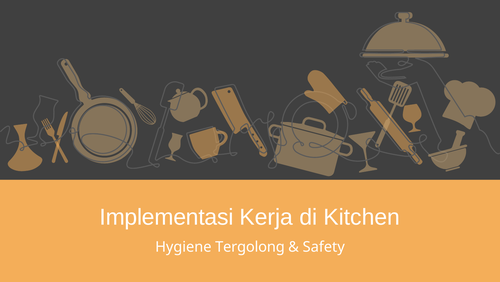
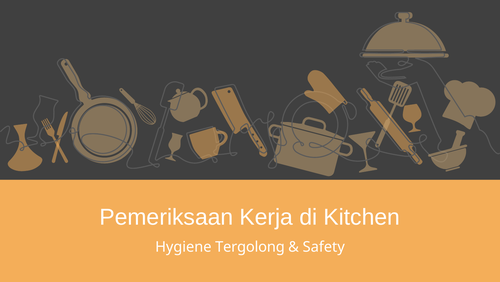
Implementasi: Implementasi -> Pemeriksaan
